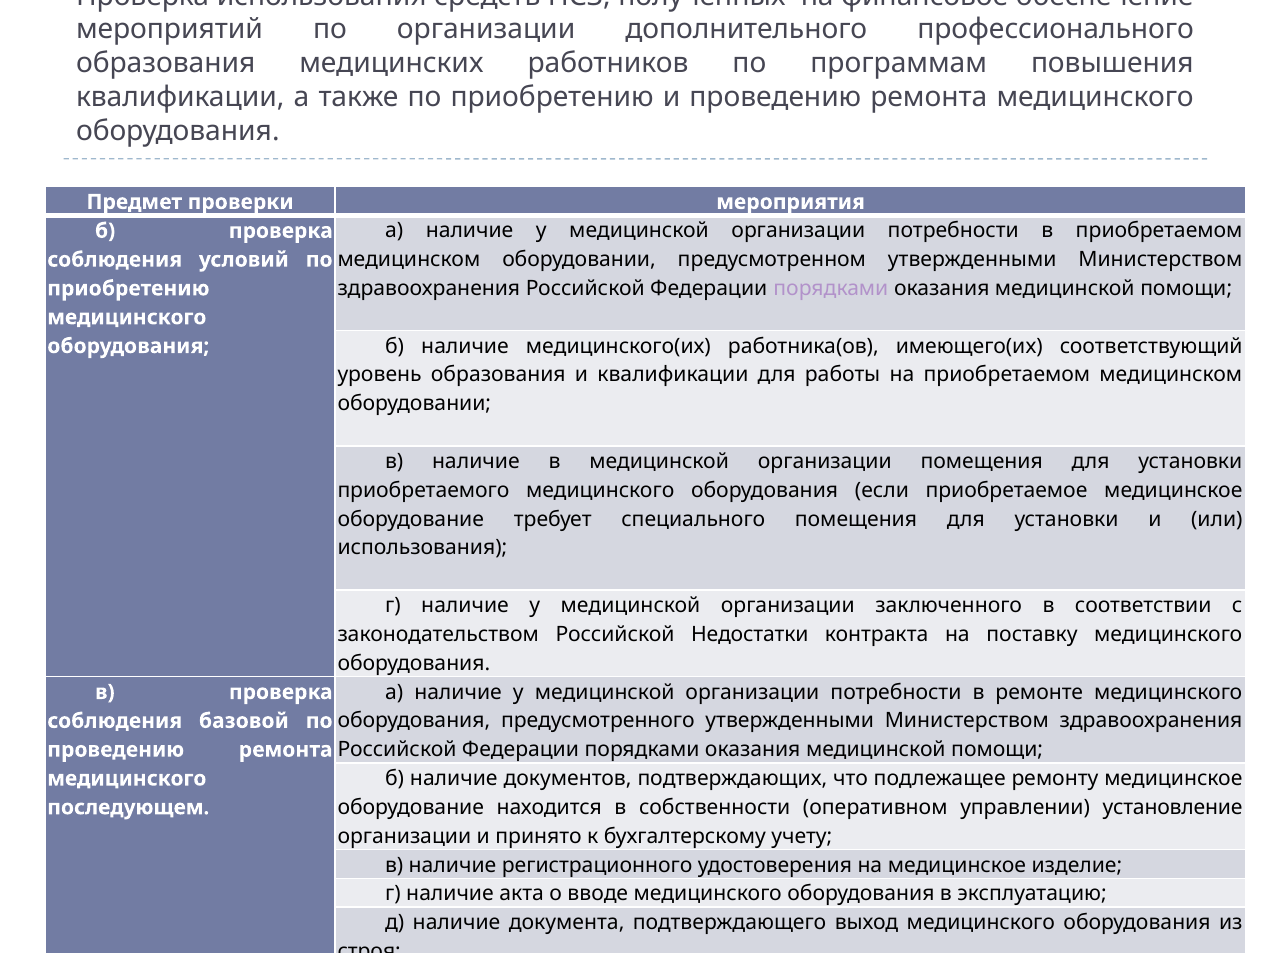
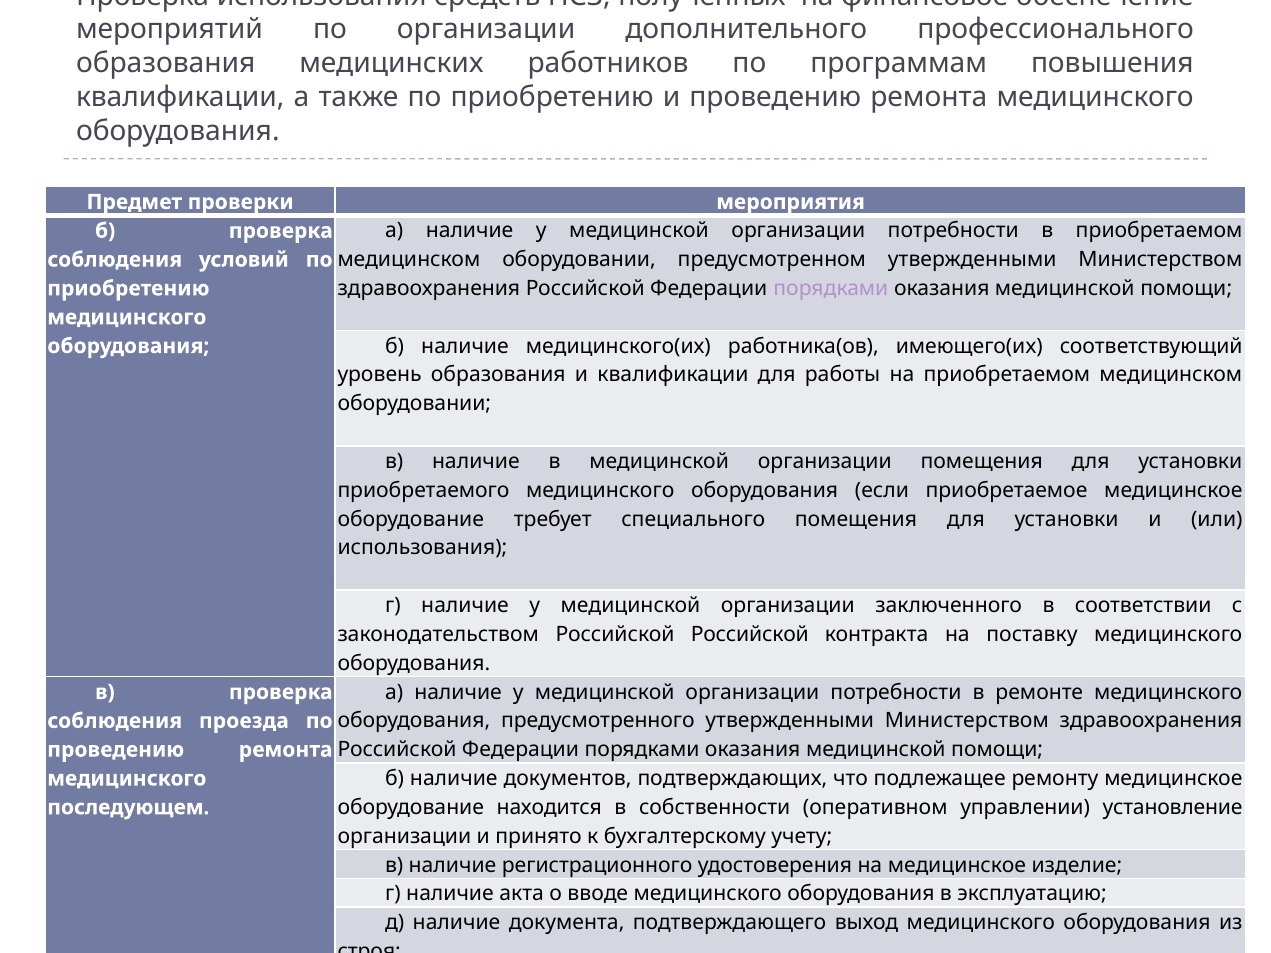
Российской Недостатки: Недостатки -> Российской
базовой: базовой -> проезда
